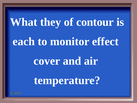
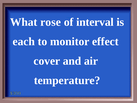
they: they -> rose
contour: contour -> interval
